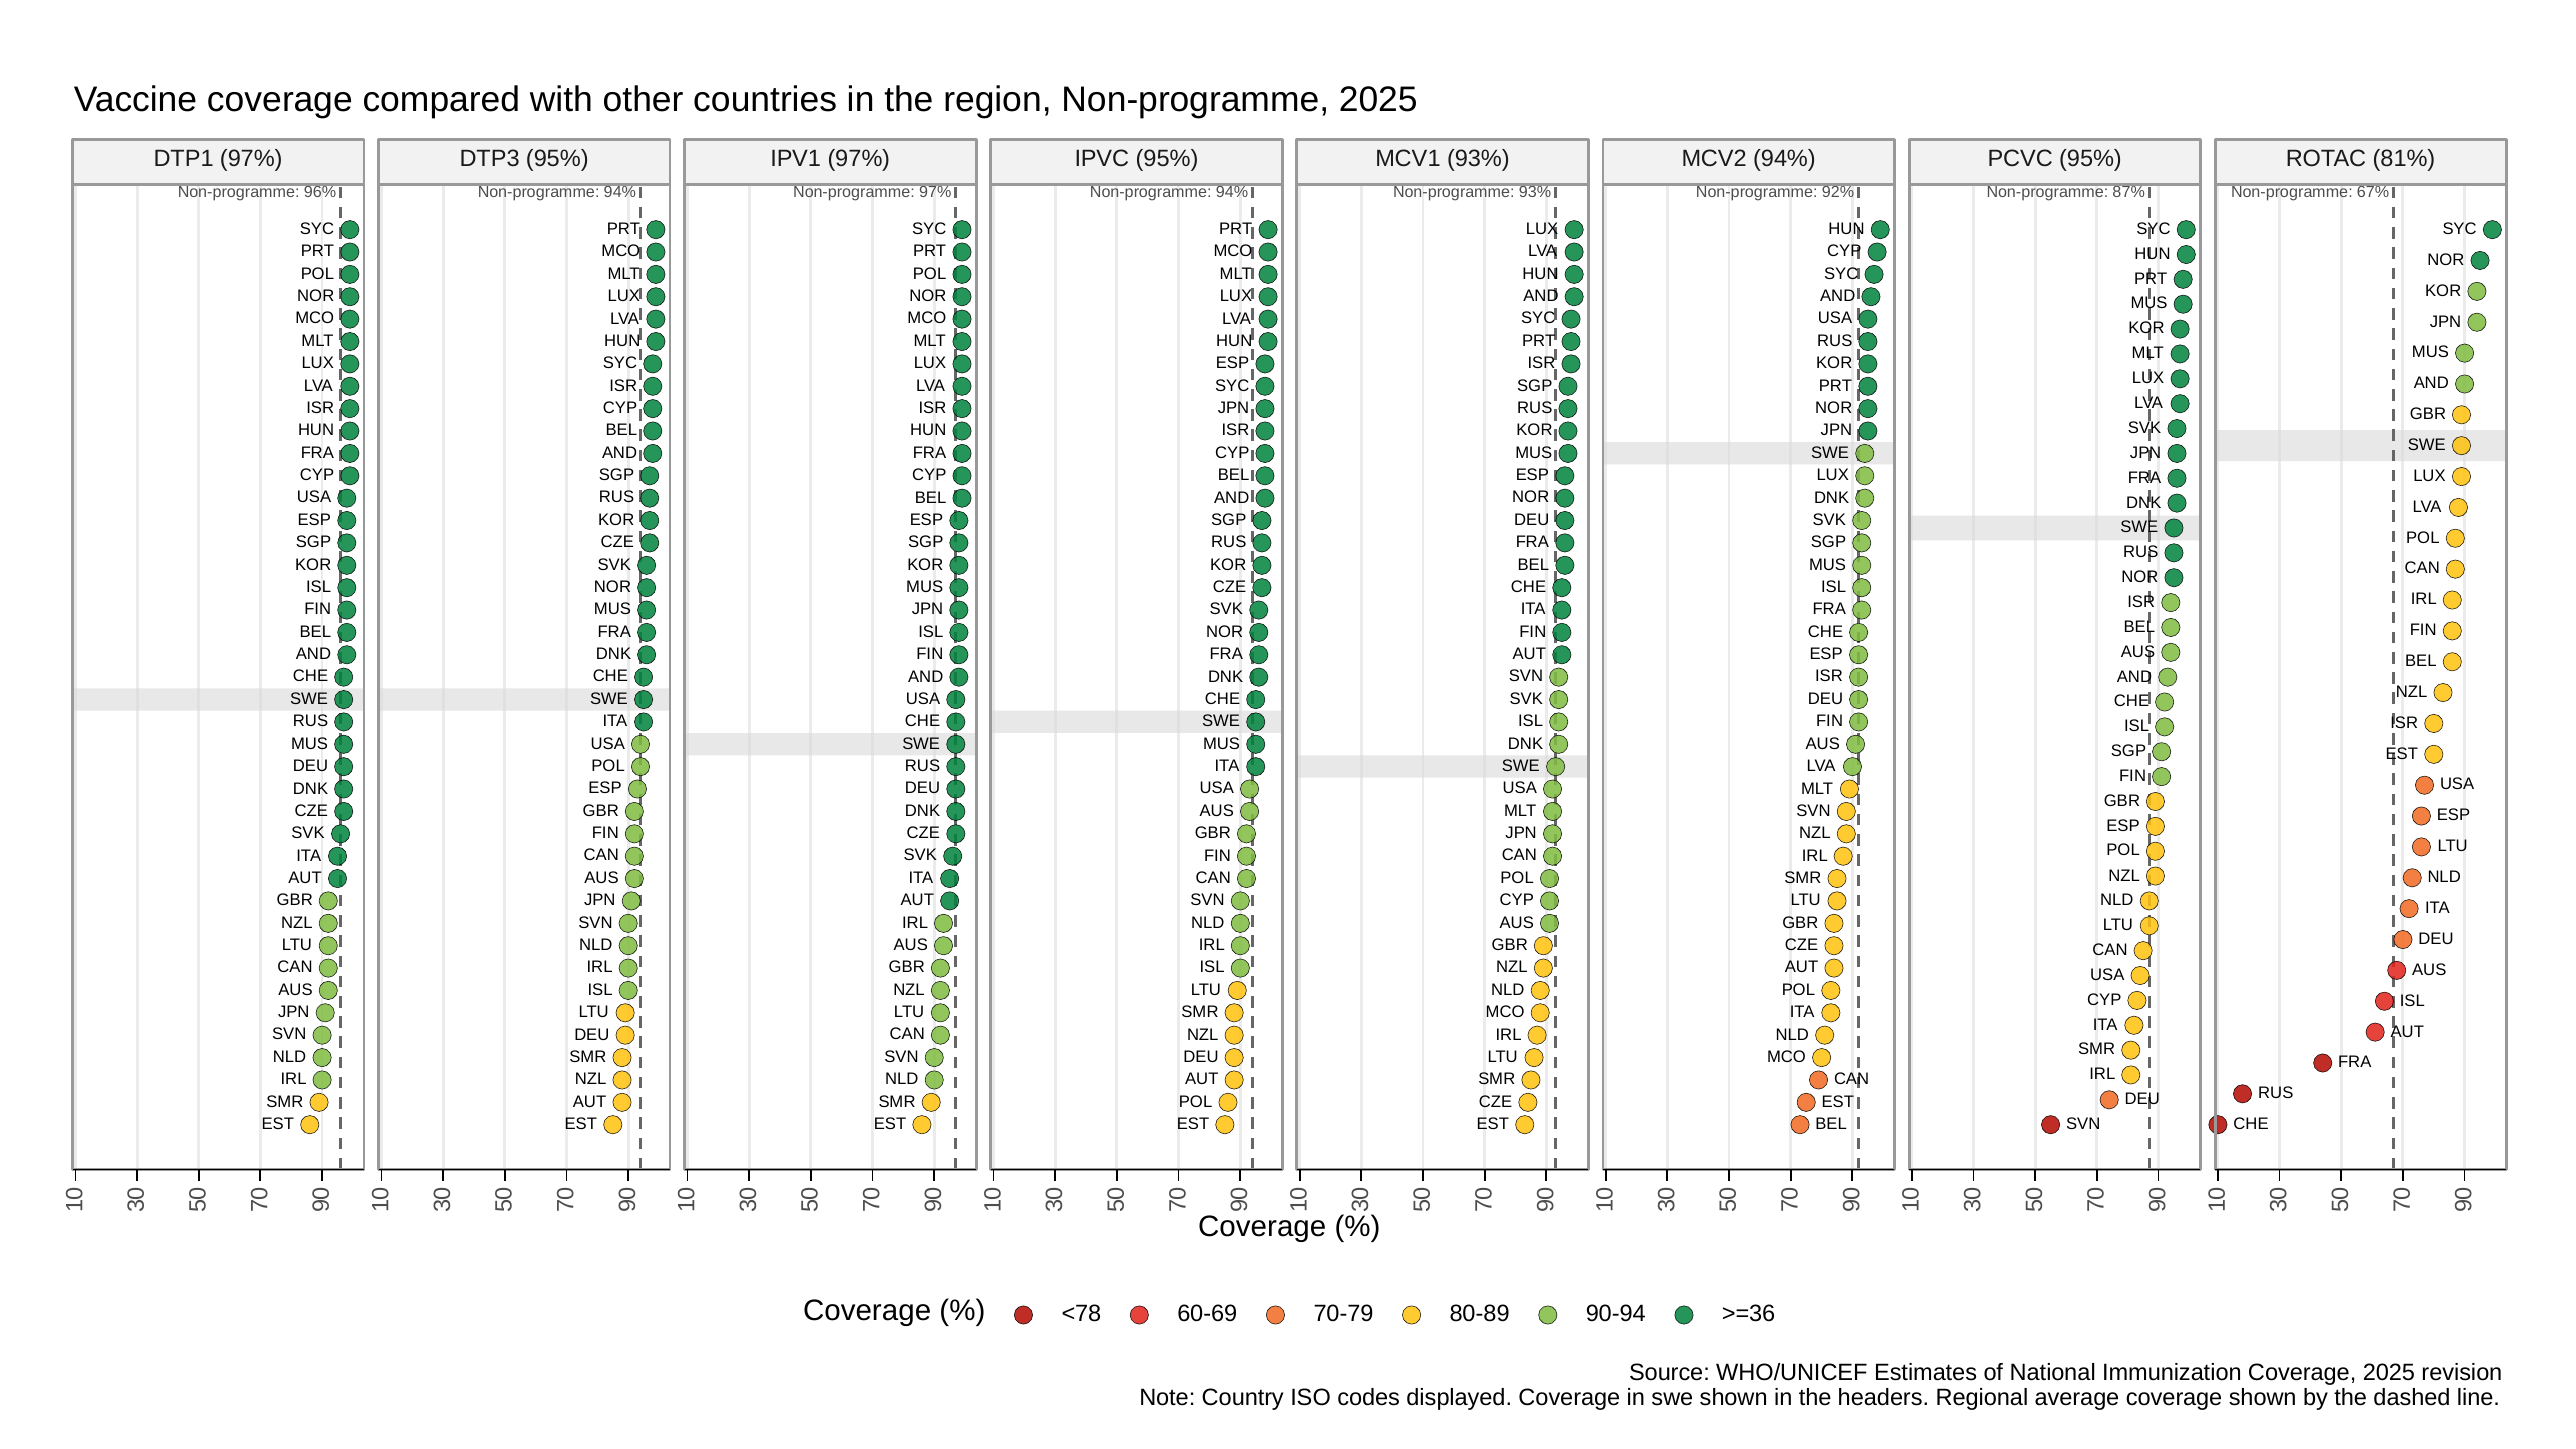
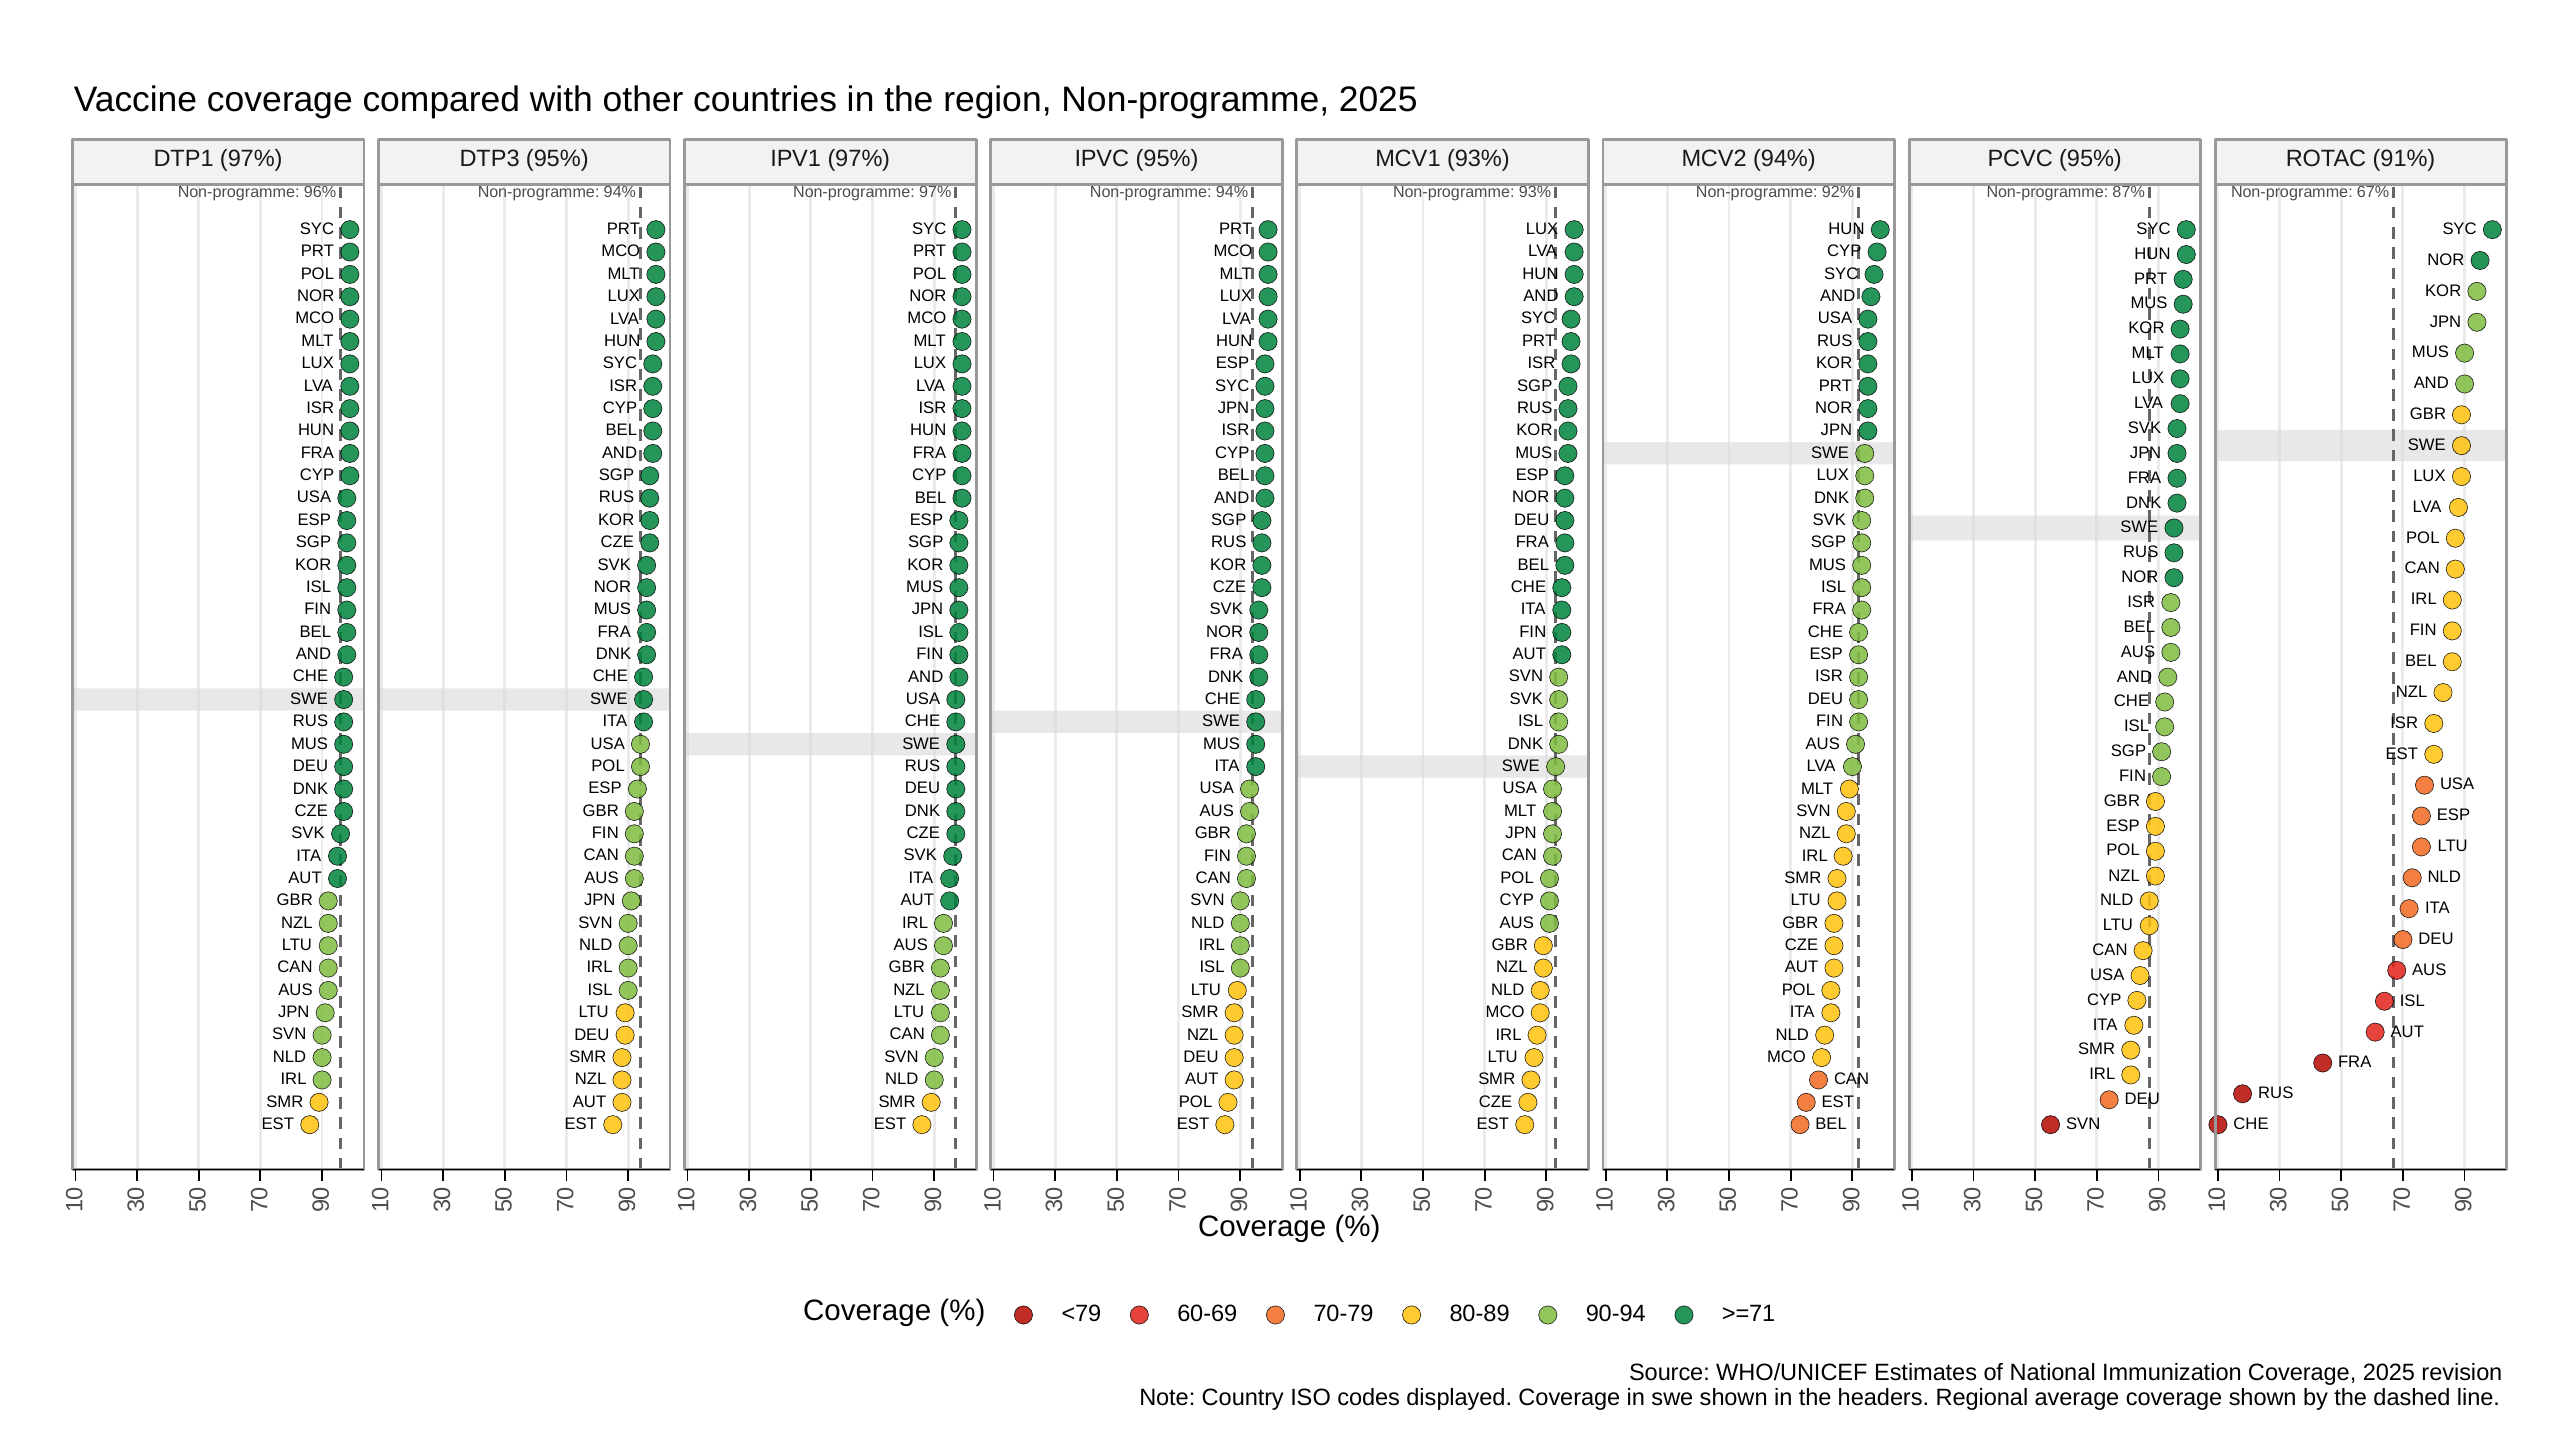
81%: 81% -> 91%
<78: <78 -> <79
>=36: >=36 -> >=71
